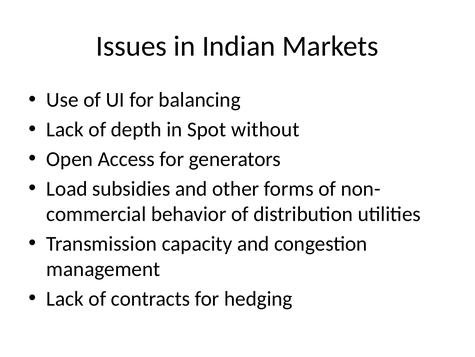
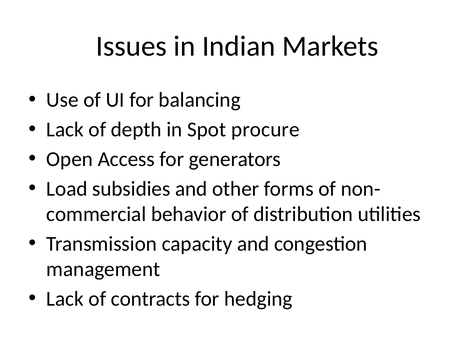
without: without -> procure
